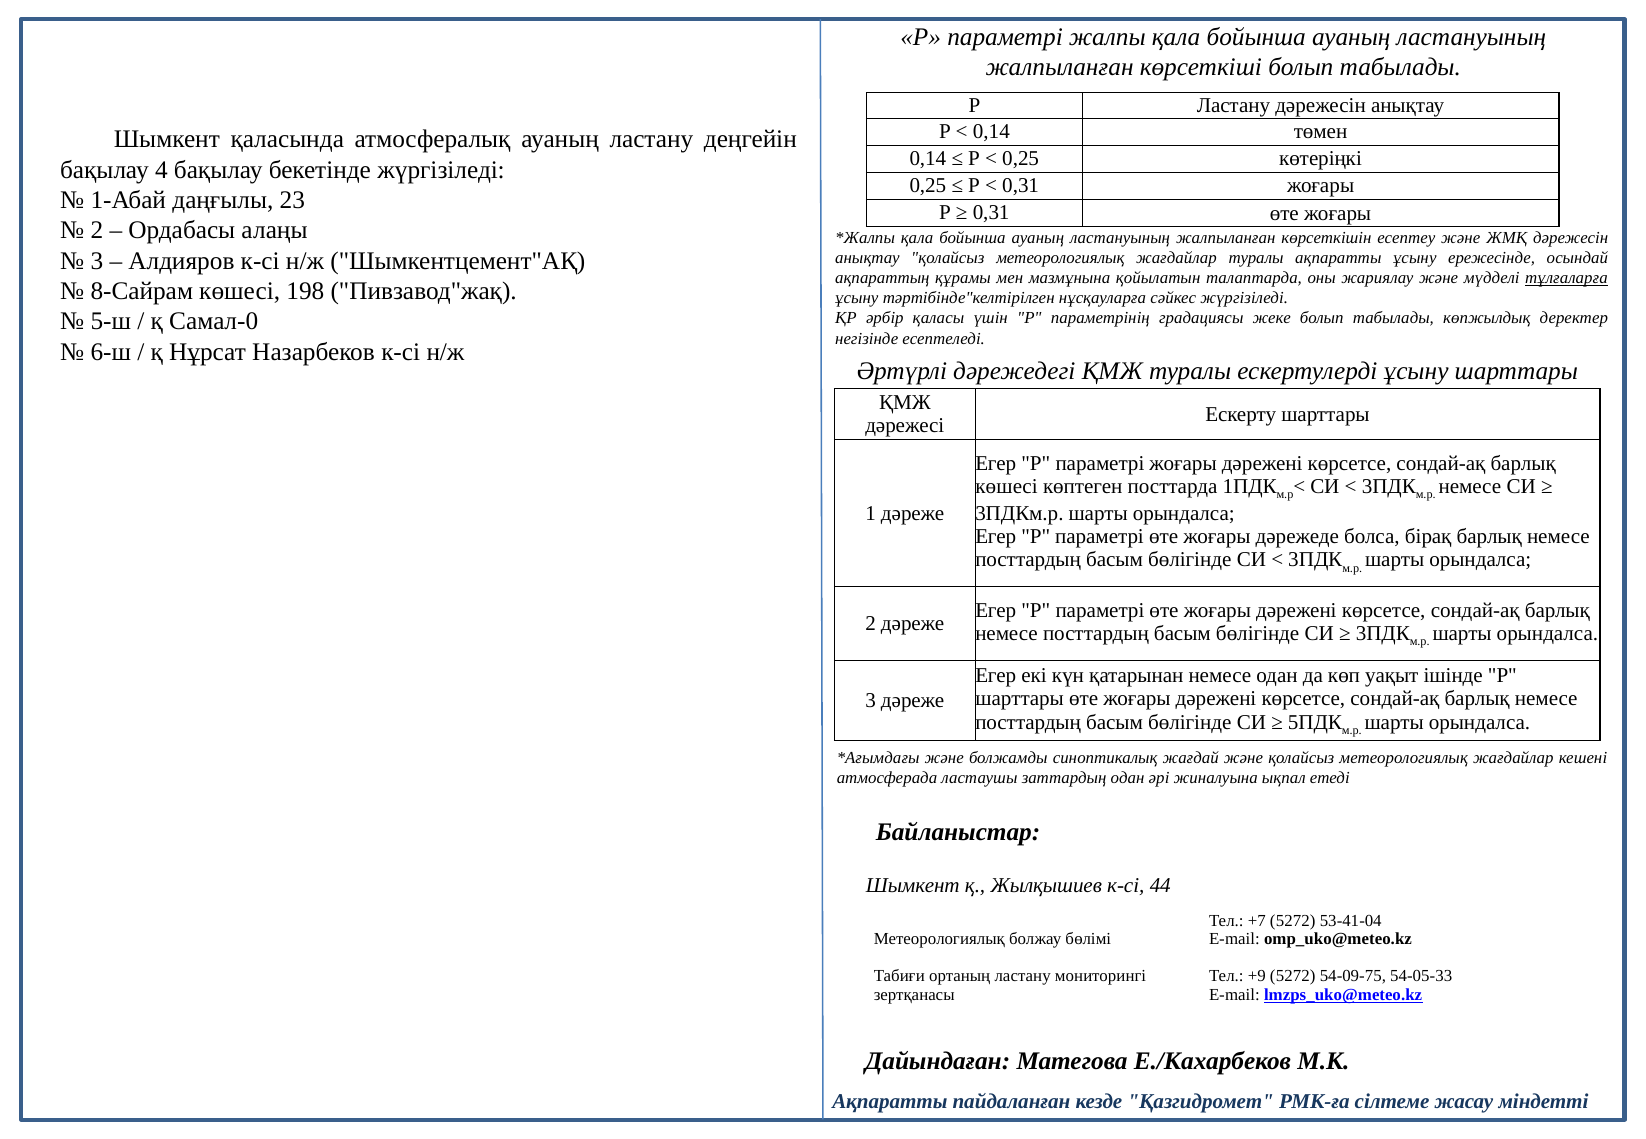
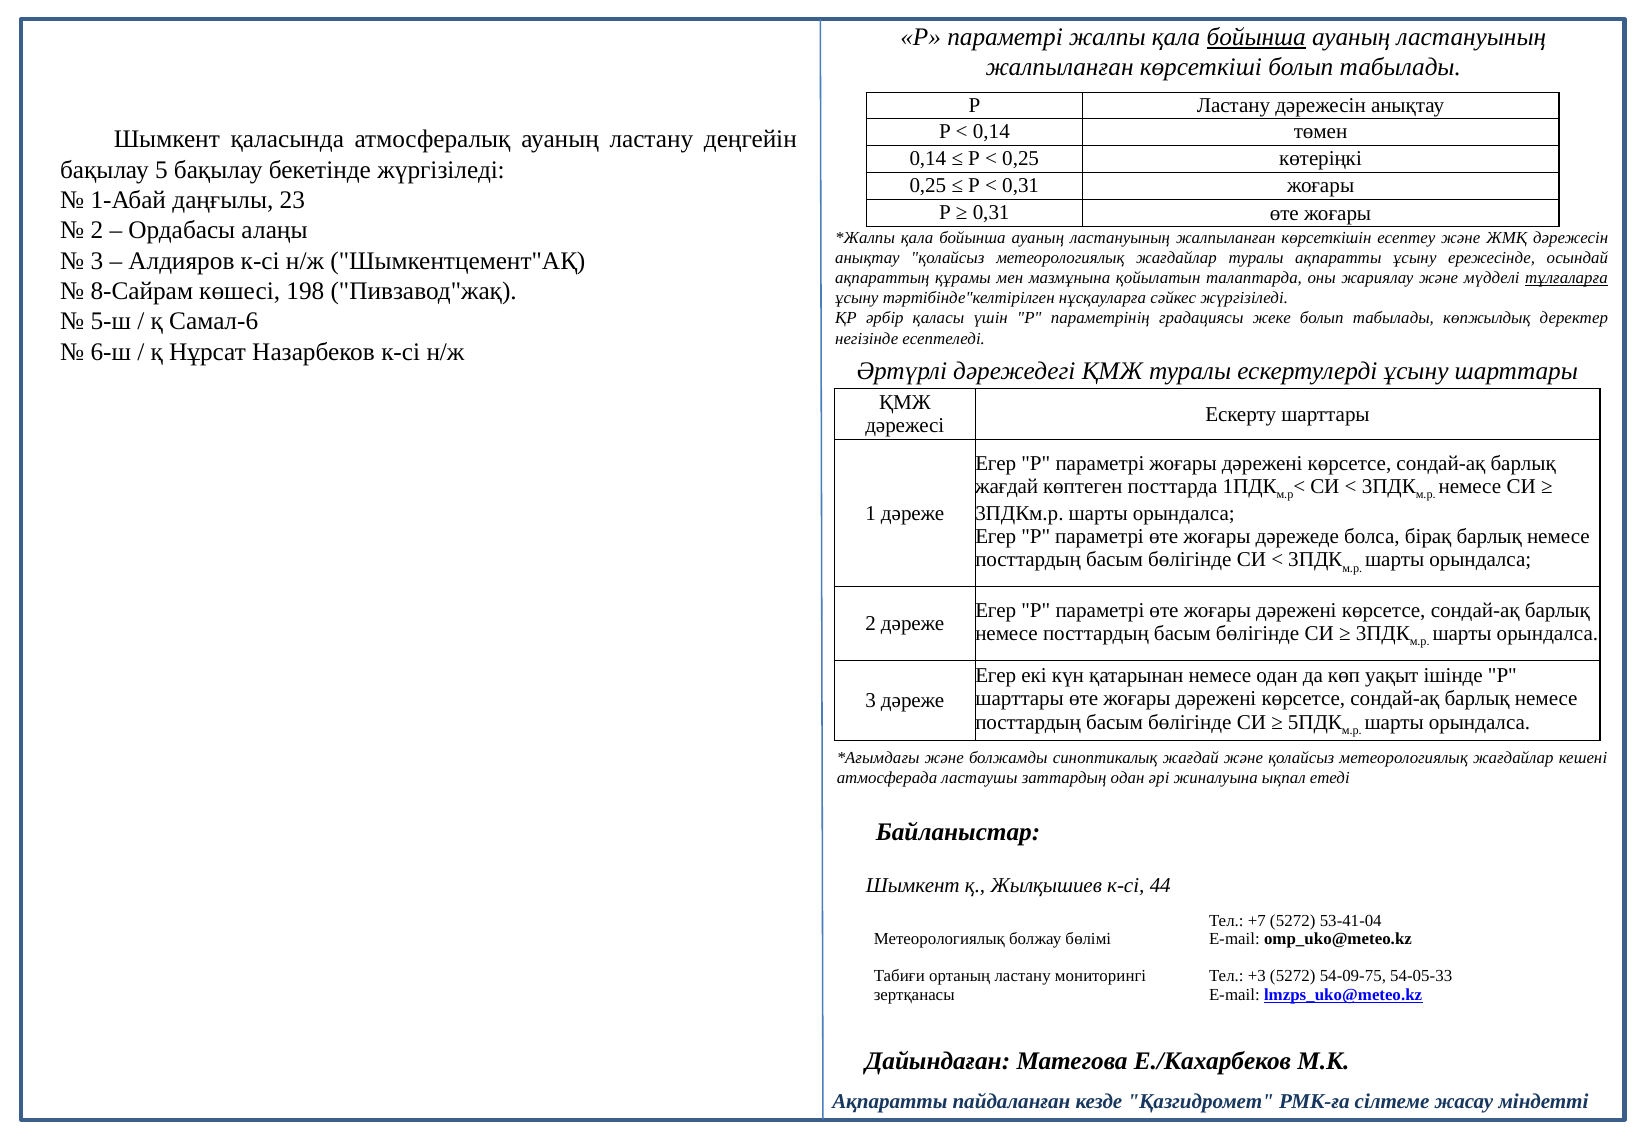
бойынша at (1256, 37) underline: none -> present
4: 4 -> 5
Самал-0: Самал-0 -> Самал-6
көшесі at (1006, 487): көшесі -> жағдай
+9: +9 -> +3
